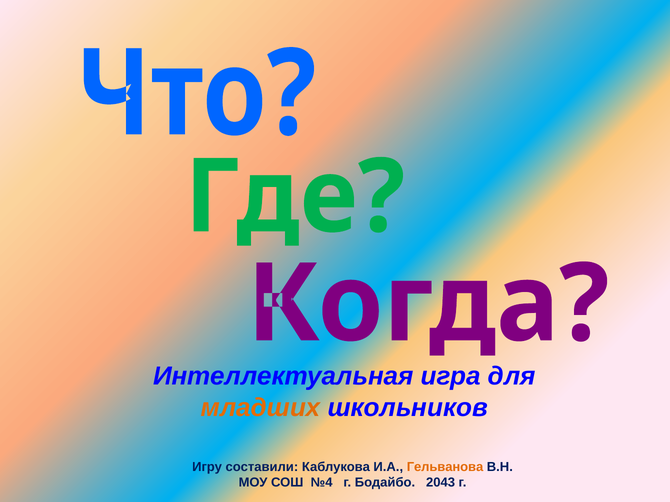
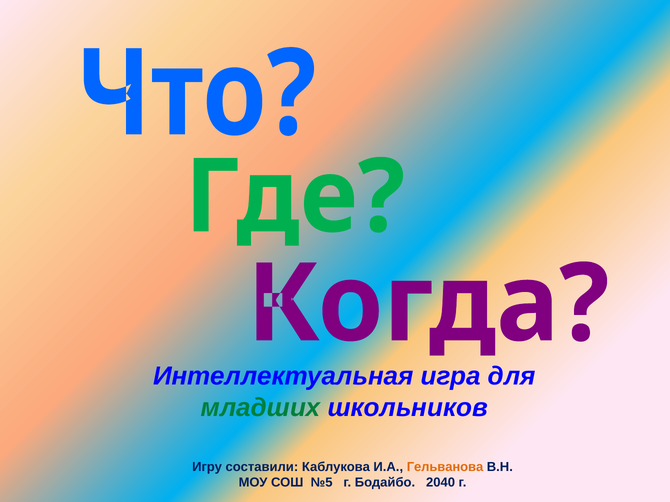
младших colour: orange -> green
№4: №4 -> №5
2043: 2043 -> 2040
